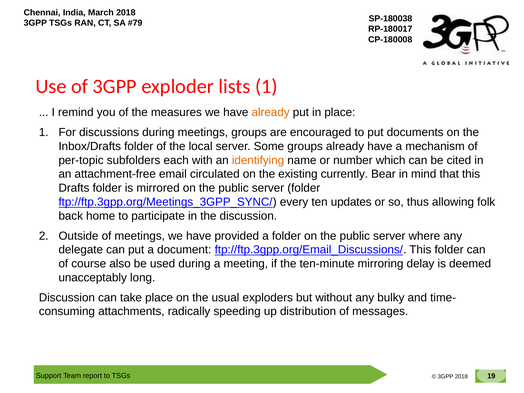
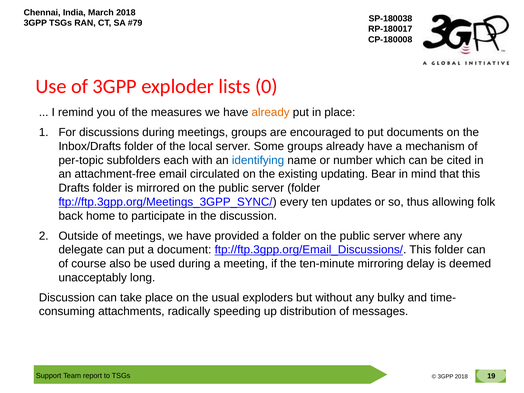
lists 1: 1 -> 0
identifying colour: orange -> blue
currently: currently -> updating
